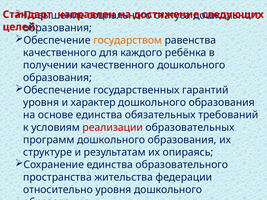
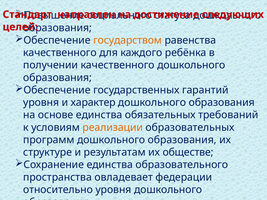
реализации colour: red -> orange
опираясь: опираясь -> обществе
жительства: жительства -> овладевает
